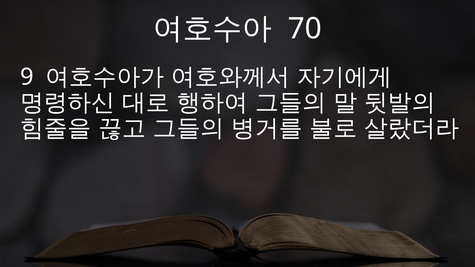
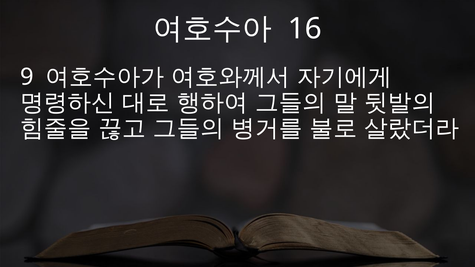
70: 70 -> 16
